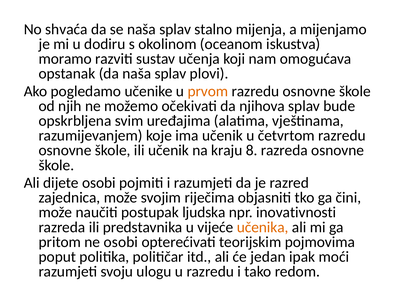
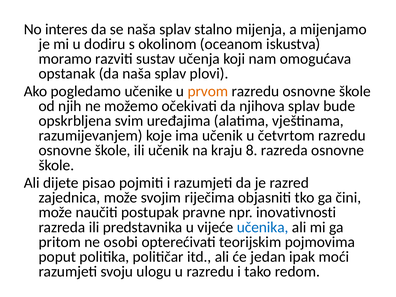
shvaća: shvaća -> interes
dijete osobi: osobi -> pisao
ljudska: ljudska -> pravne
učenika colour: orange -> blue
